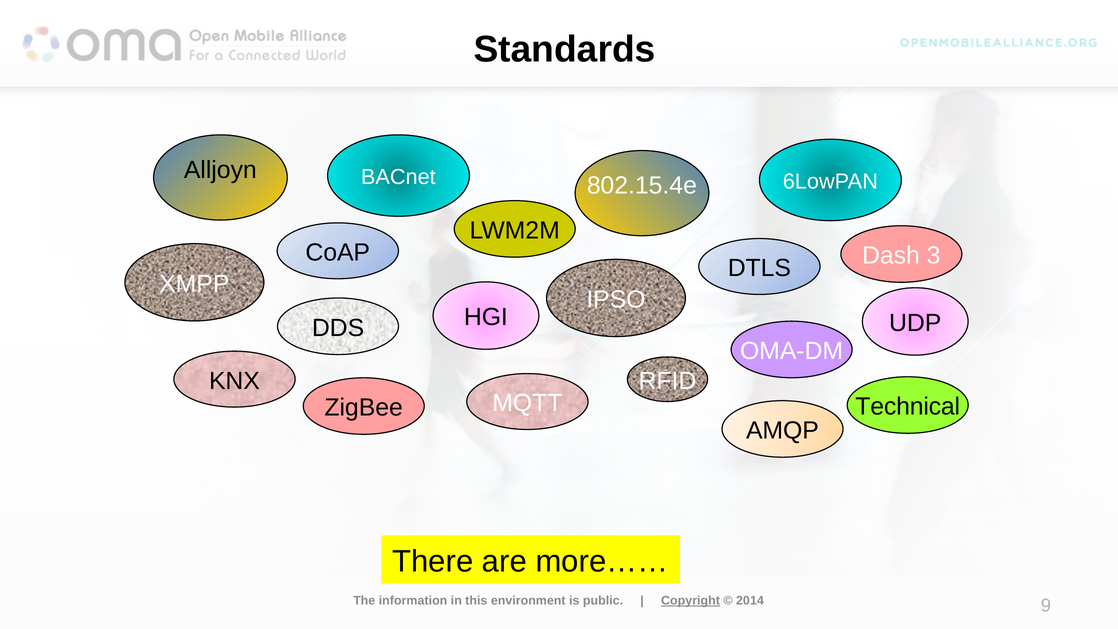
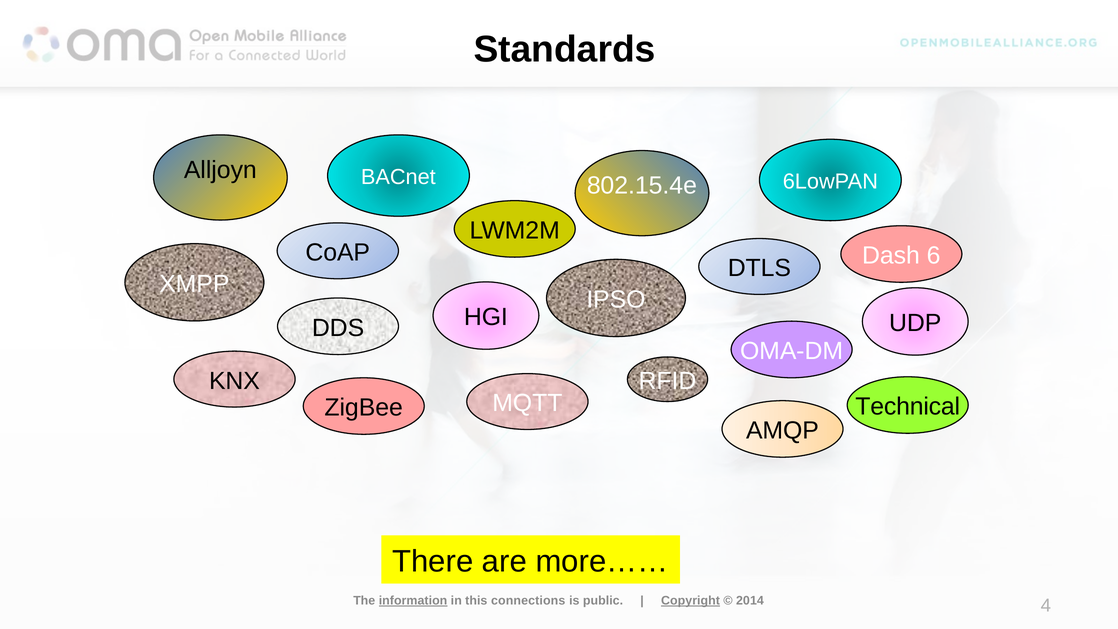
3: 3 -> 6
information underline: none -> present
environment: environment -> connections
9: 9 -> 4
